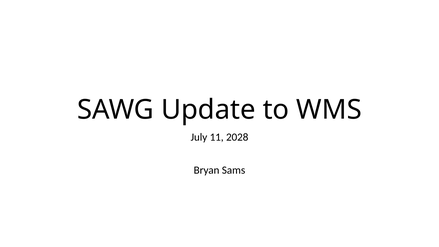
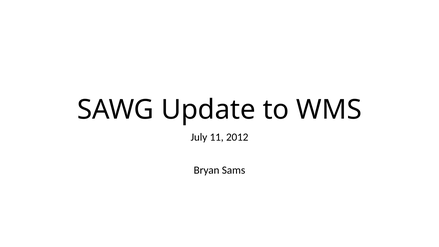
2028: 2028 -> 2012
